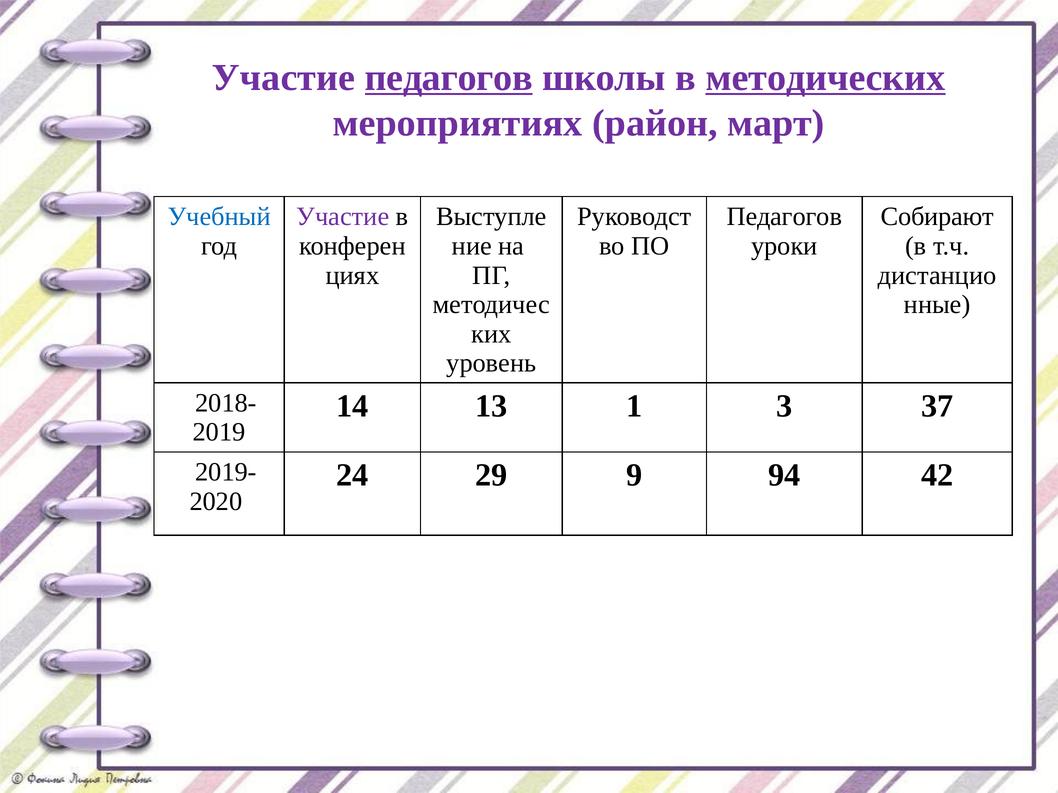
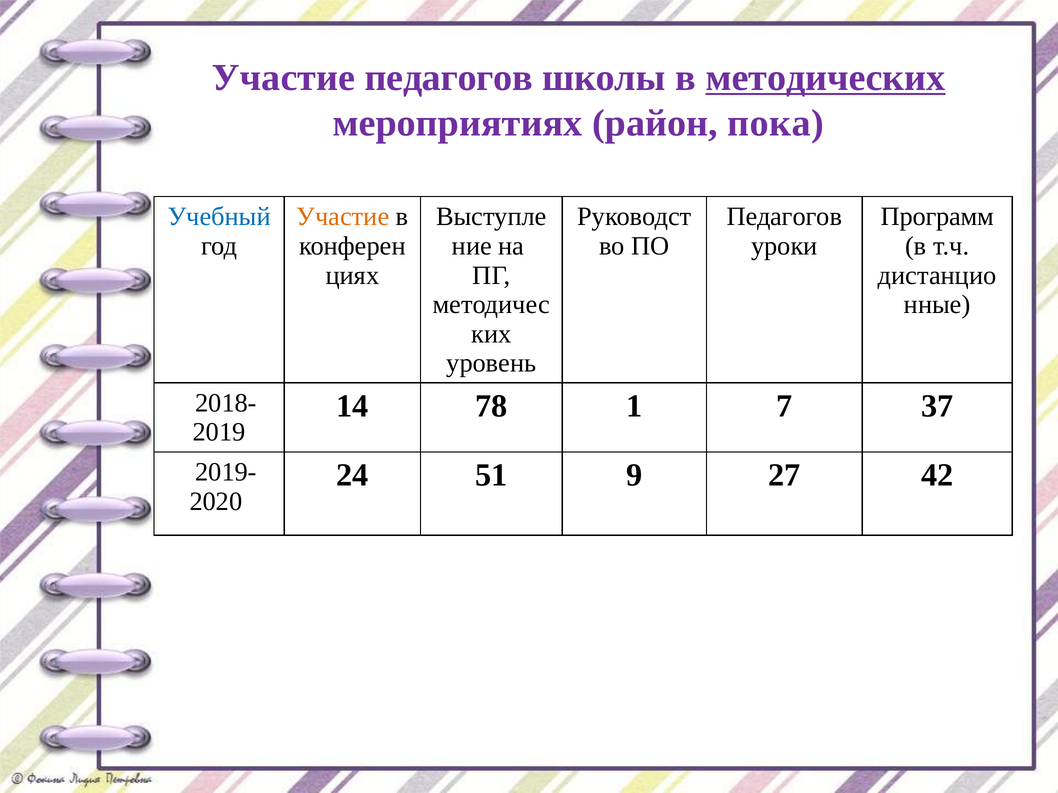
педагогов at (449, 78) underline: present -> none
март: март -> пока
Участие at (343, 217) colour: purple -> orange
Собирают: Собирают -> Программ
13: 13 -> 78
3: 3 -> 7
29: 29 -> 51
94: 94 -> 27
